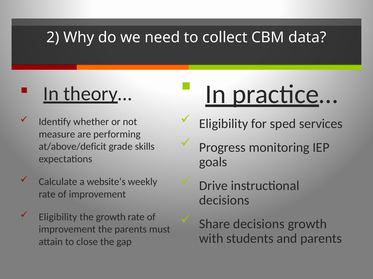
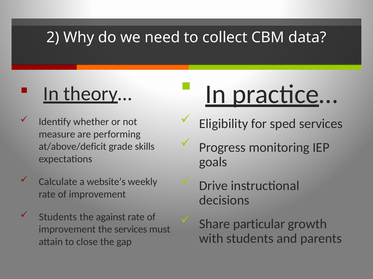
Eligibility at (58, 217): Eligibility -> Students
the growth: growth -> against
Share decisions: decisions -> particular
the parents: parents -> services
